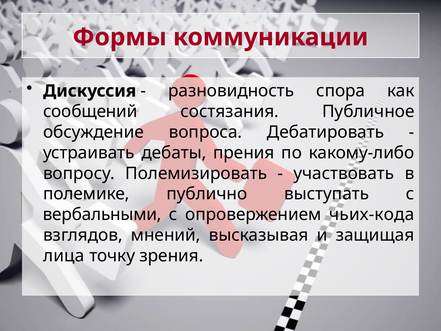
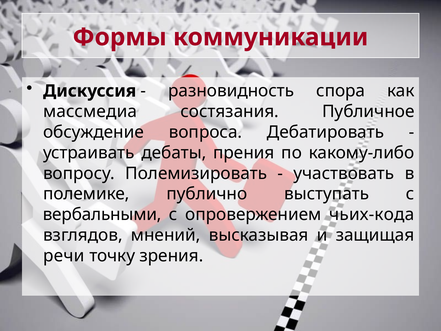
сообщений: сообщений -> массмедиа
лица: лица -> речи
